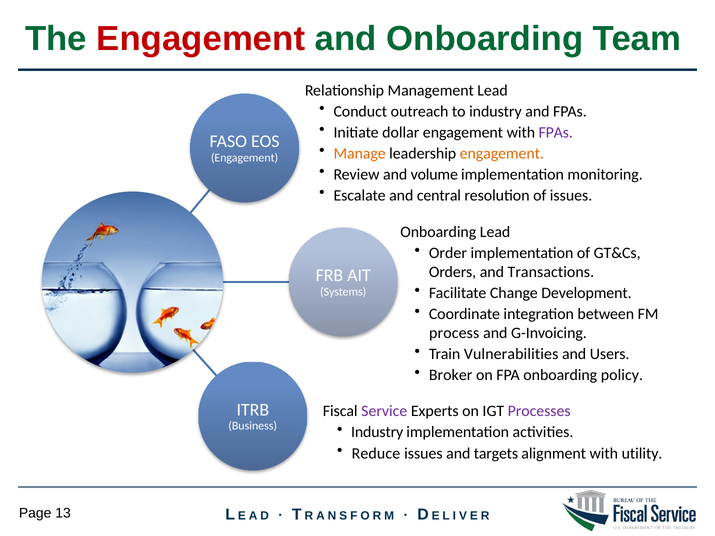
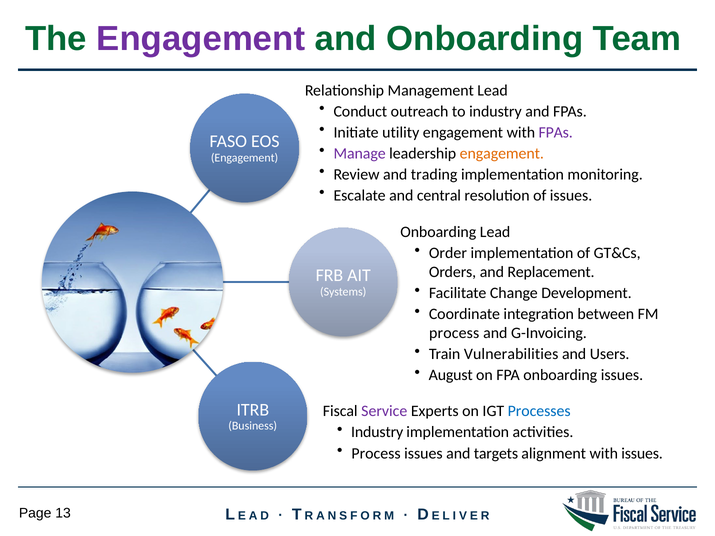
Engagement at (201, 39) colour: red -> purple
dollar: dollar -> utility
Manage colour: orange -> purple
volume: volume -> trading
Transactions: Transactions -> Replacement
Broker: Broker -> August
onboarding policy: policy -> issues
Processes colour: purple -> blue
Reduce at (376, 453): Reduce -> Process
with utility: utility -> issues
